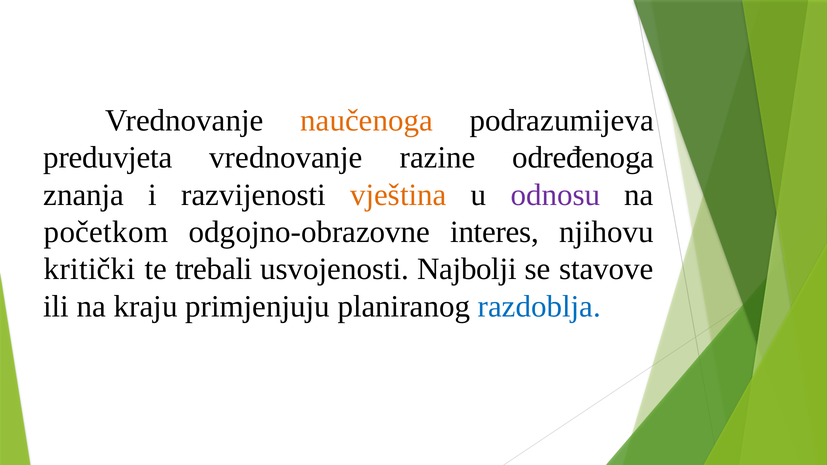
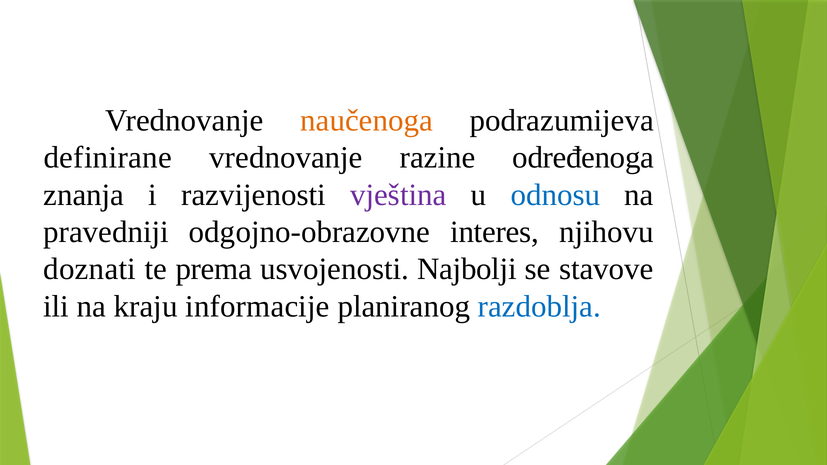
preduvjeta: preduvjeta -> definirane
vještina colour: orange -> purple
odnosu colour: purple -> blue
početkom: početkom -> pravedniji
kritički: kritički -> doznati
trebali: trebali -> prema
primjenjuju: primjenjuju -> informacije
